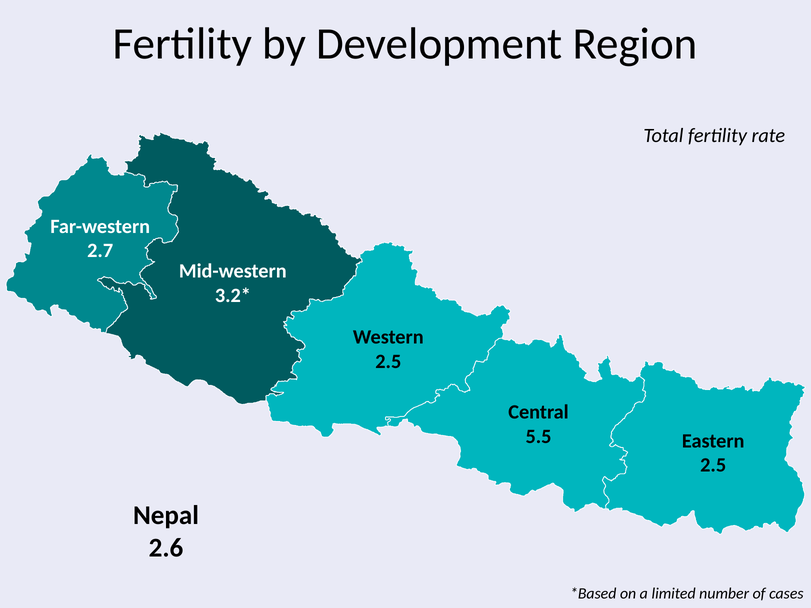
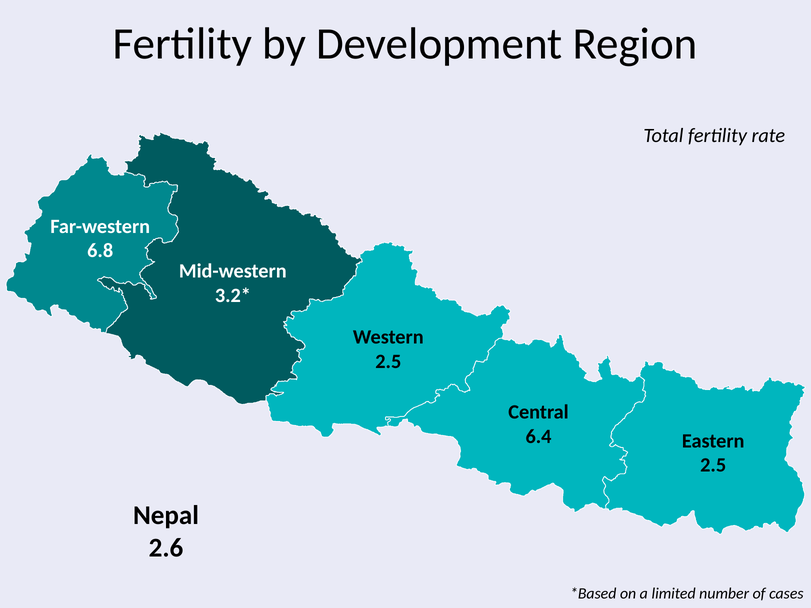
2.7: 2.7 -> 6.8
5.5: 5.5 -> 6.4
